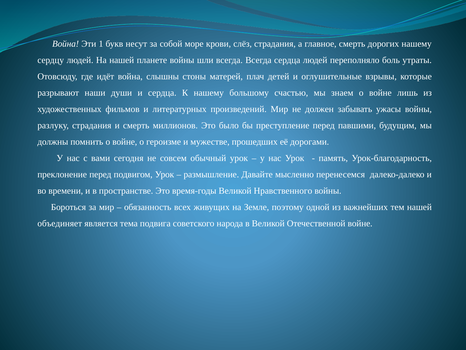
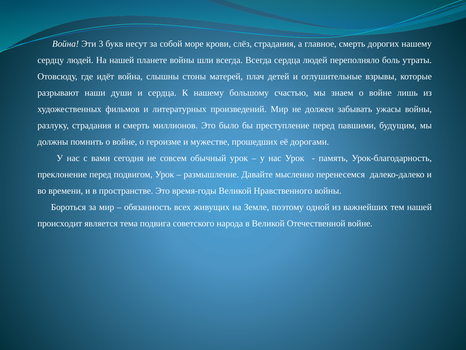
1: 1 -> 3
объединяет: объединяет -> происходит
